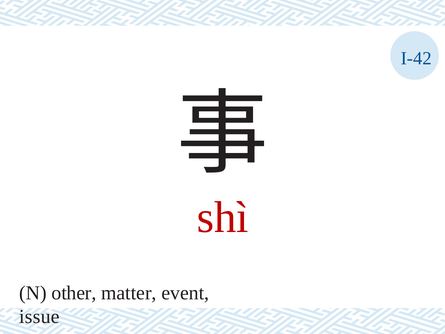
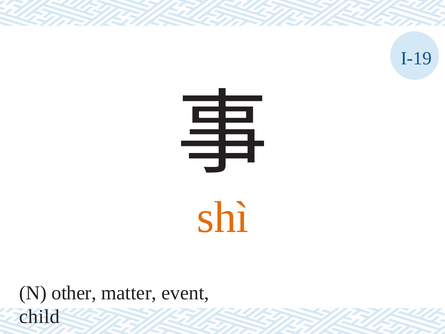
I-42: I-42 -> I-19
shì colour: red -> orange
issue: issue -> child
